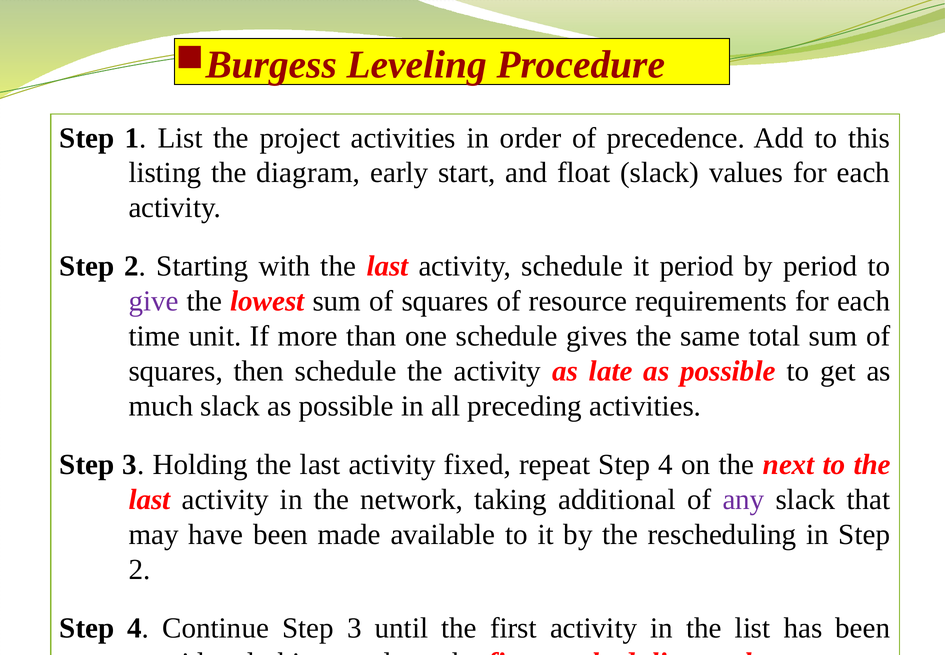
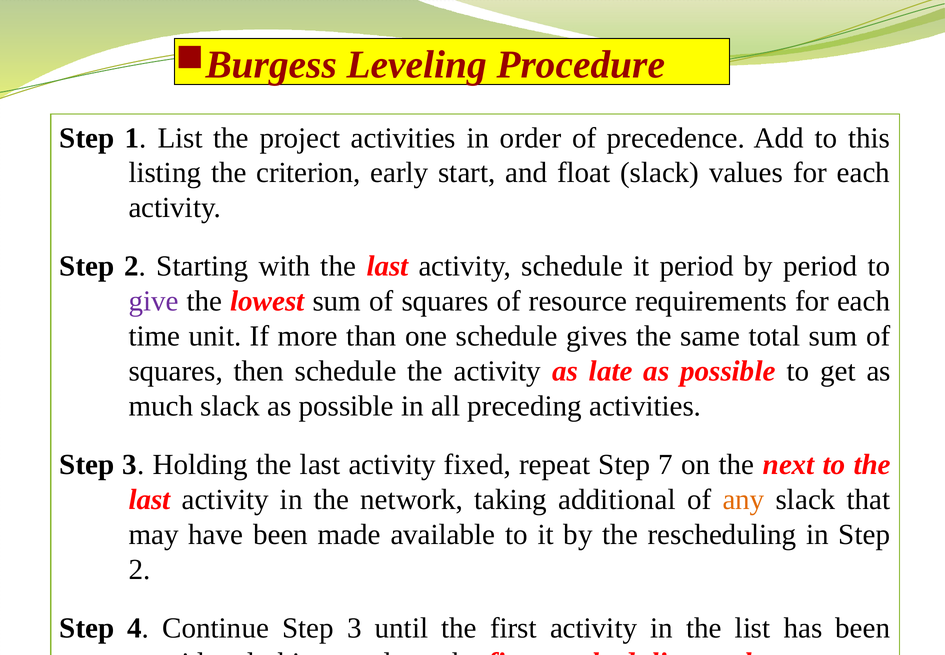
diagram: diagram -> criterion
repeat Step 4: 4 -> 7
any colour: purple -> orange
